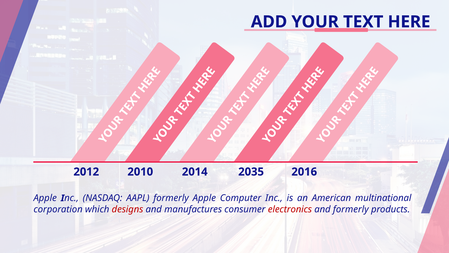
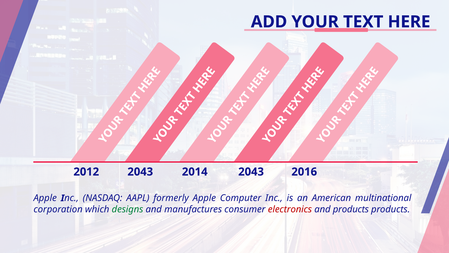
2012 2010: 2010 -> 2043
2014 2035: 2035 -> 2043
designs colour: red -> green
and formerly: formerly -> products
